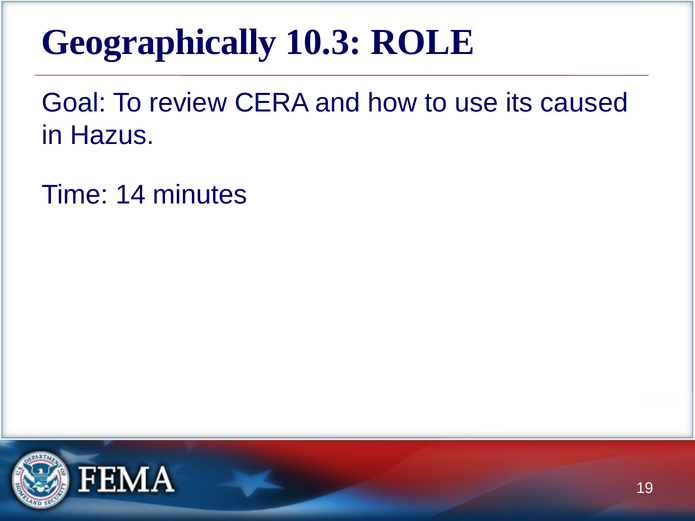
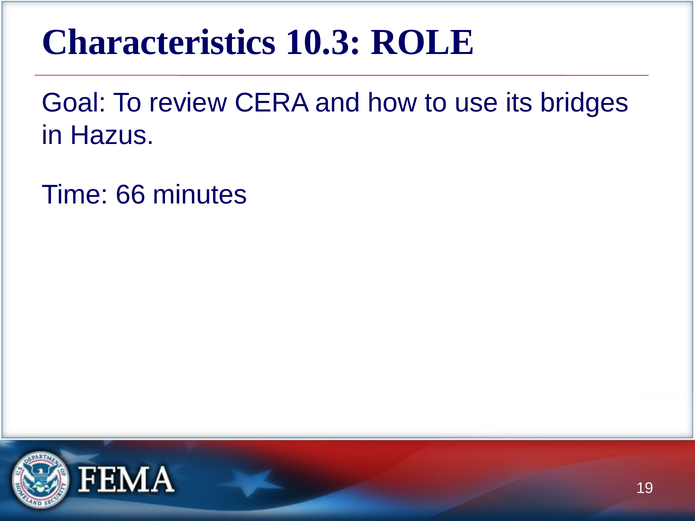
Geographically: Geographically -> Characteristics
caused: caused -> bridges
14: 14 -> 66
